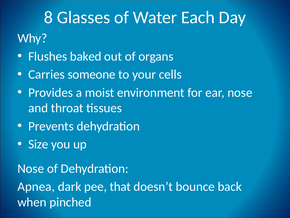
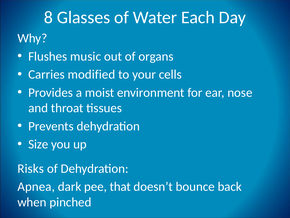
baked: baked -> music
someone: someone -> modified
Nose at (31, 168): Nose -> Risks
